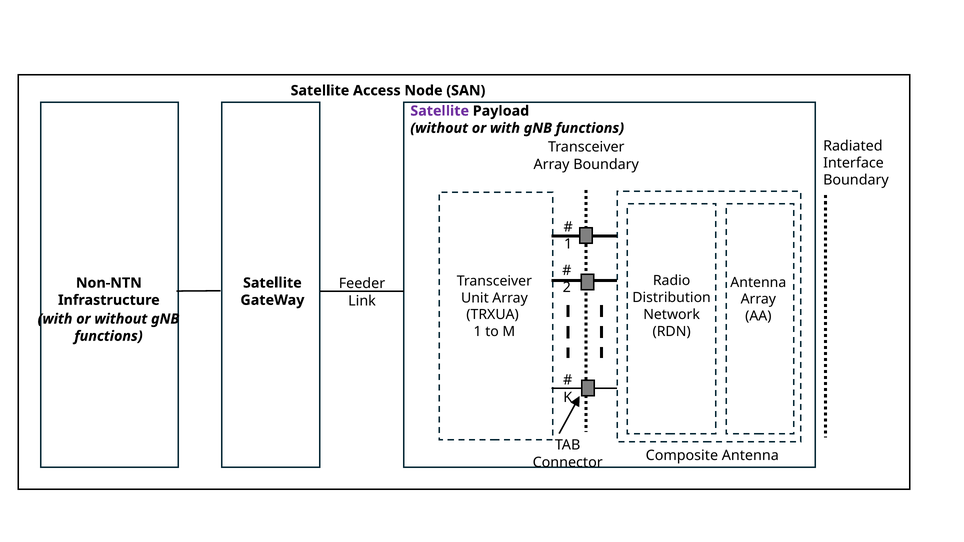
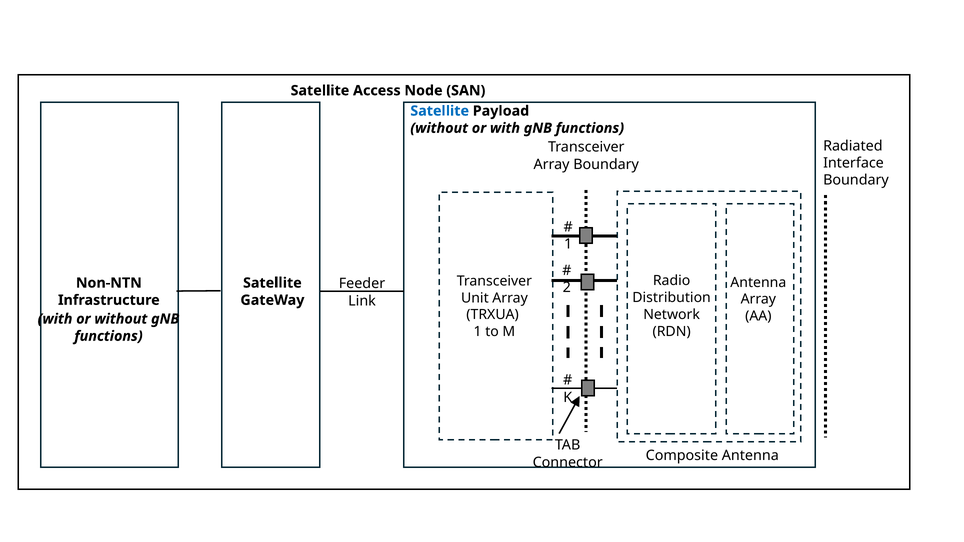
Satellite at (440, 111) colour: purple -> blue
